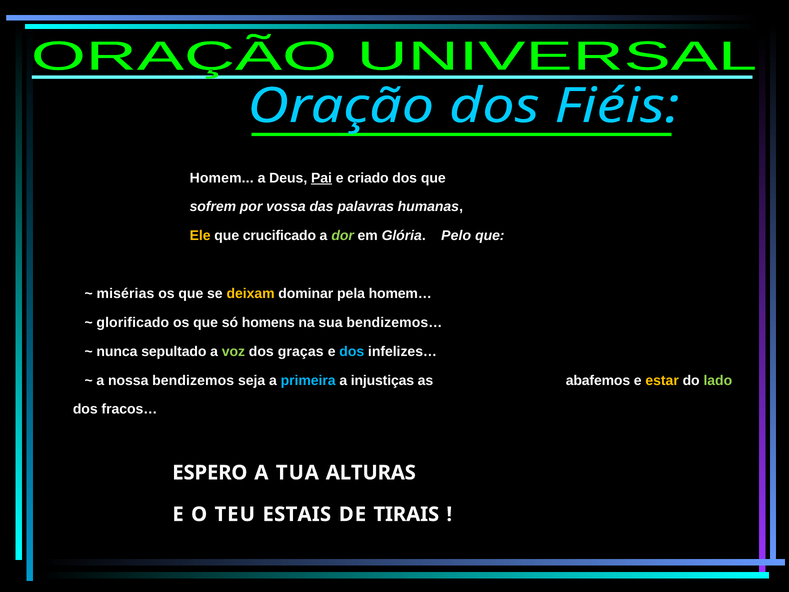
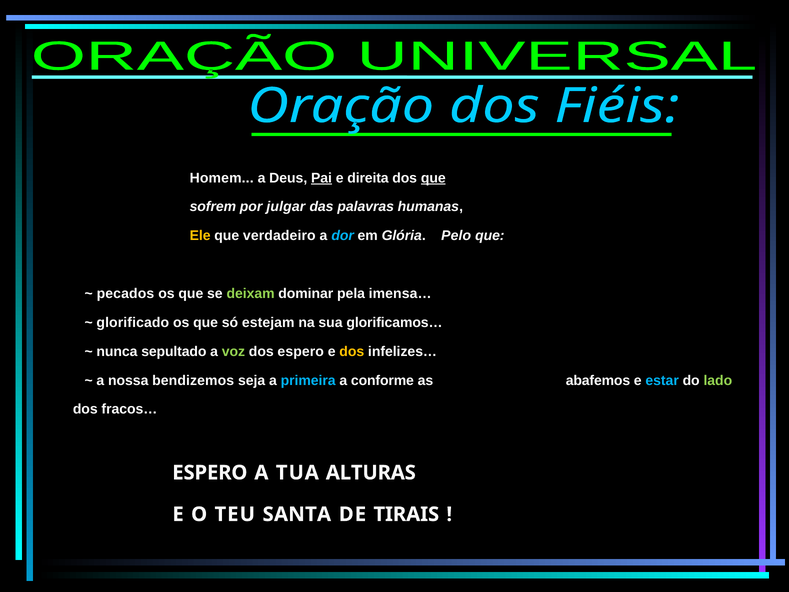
criado: criado -> direita
que at (433, 178) underline: none -> present
vossa: vossa -> julgar
crucificado: crucificado -> verdadeiro
dor colour: light green -> light blue
misérias: misérias -> pecados
deixam colour: yellow -> light green
homem…: homem… -> imensa…
homens: homens -> estejam
bendizemos…: bendizemos… -> glorificamos…
dos graças: graças -> espero
dos at (352, 351) colour: light blue -> yellow
injustiças: injustiças -> conforme
estar colour: yellow -> light blue
ESTAIS: ESTAIS -> SANTA
